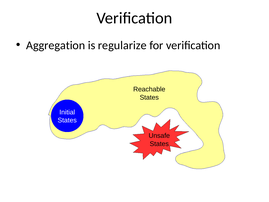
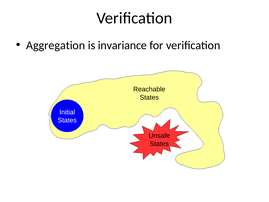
regularize: regularize -> invariance
